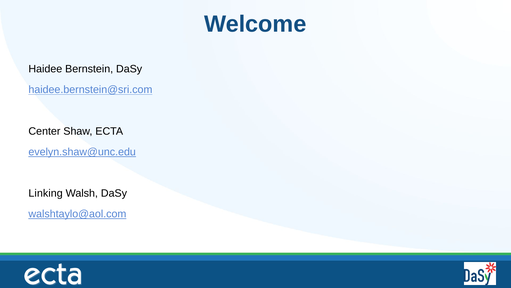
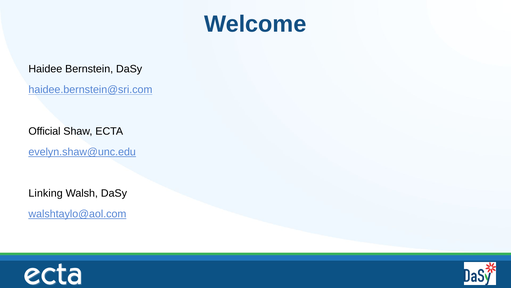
Center: Center -> Official
